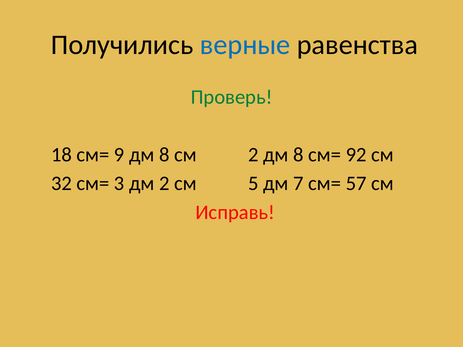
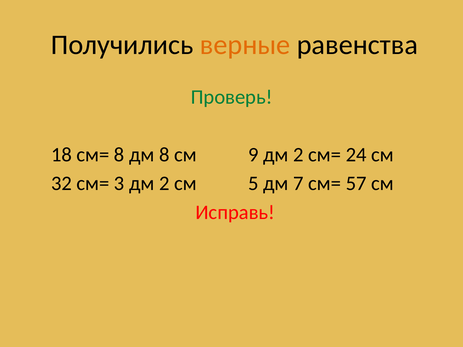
верные colour: blue -> orange
см= 9: 9 -> 8
см 2: 2 -> 9
8 at (298, 155): 8 -> 2
92: 92 -> 24
